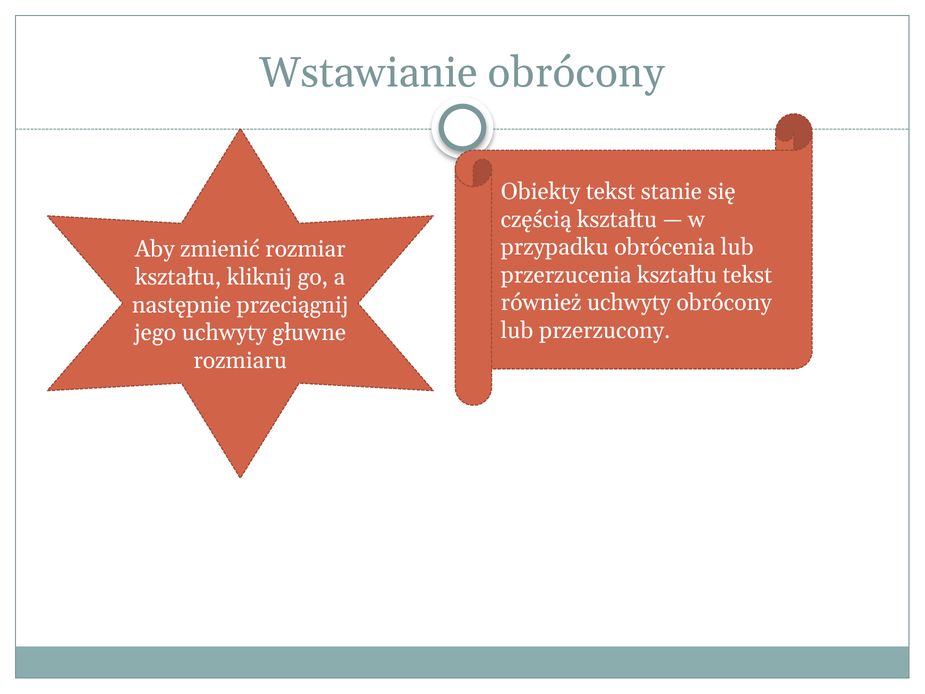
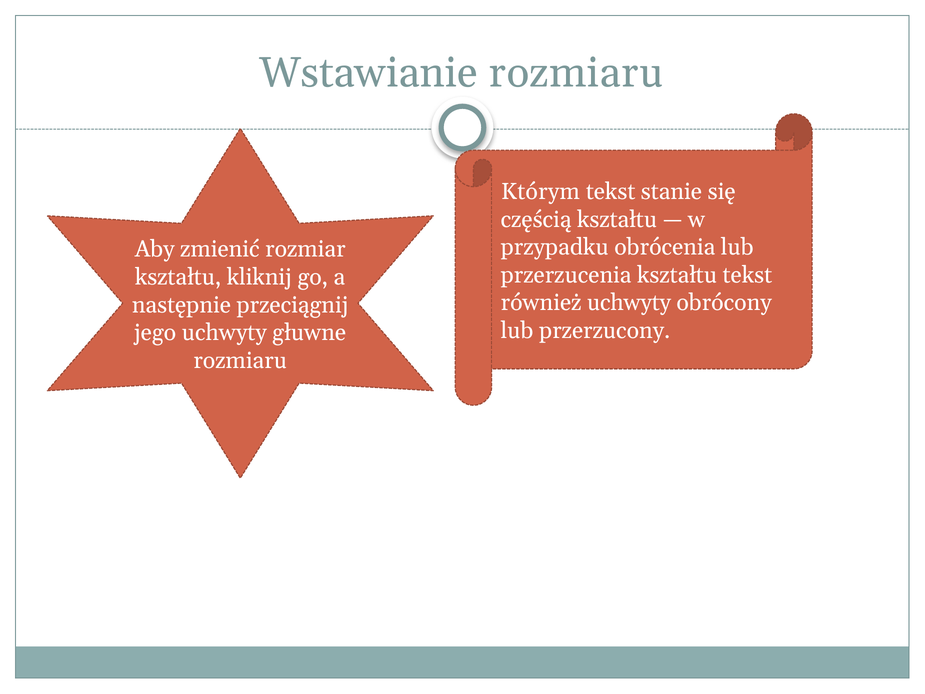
Wstawianie obrócony: obrócony -> rozmiaru
Obiekty: Obiekty -> Którym
